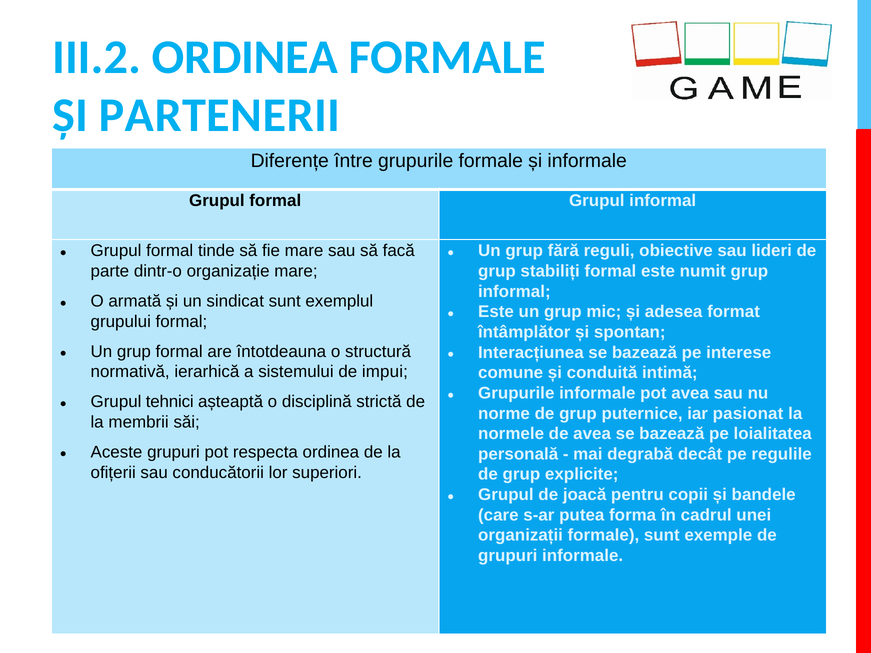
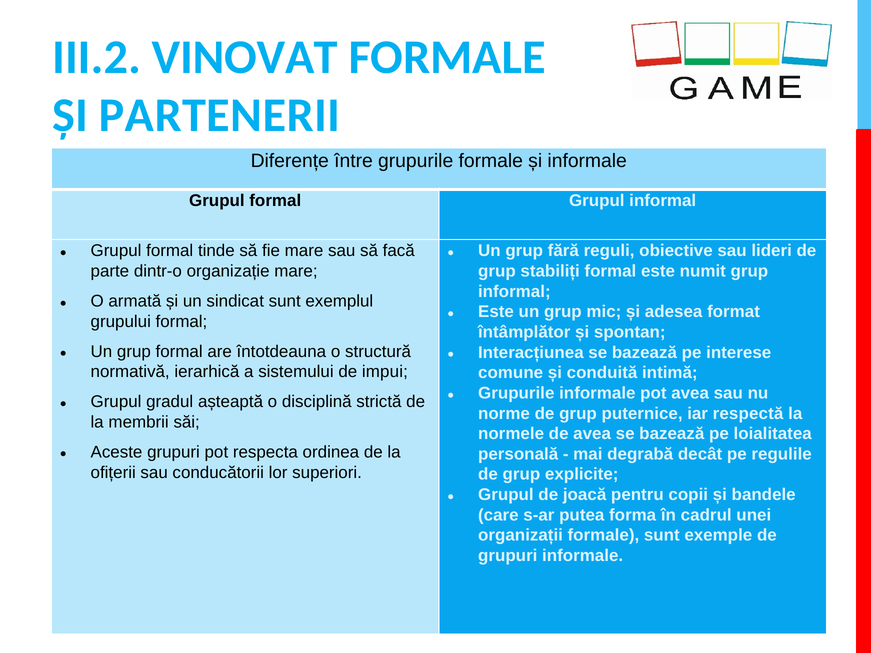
III.2 ORDINEA: ORDINEA -> VINOVAT
tehnici: tehnici -> gradul
pasionat: pasionat -> respectă
